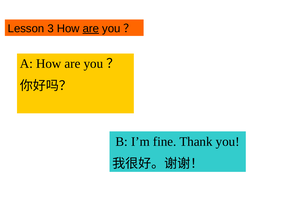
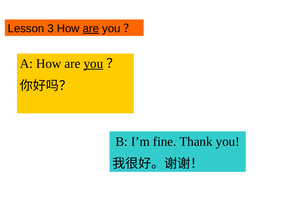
you at (93, 64) underline: none -> present
